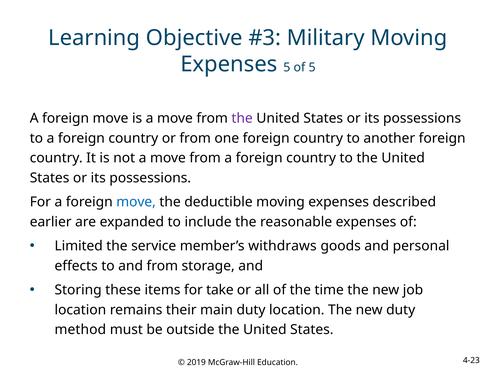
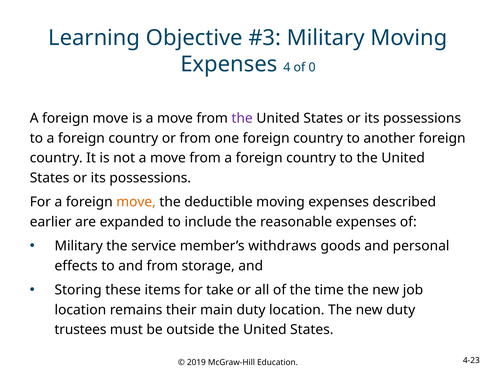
Expenses 5: 5 -> 4
of 5: 5 -> 0
move at (136, 202) colour: blue -> orange
Limited at (79, 246): Limited -> Military
method: method -> trustees
